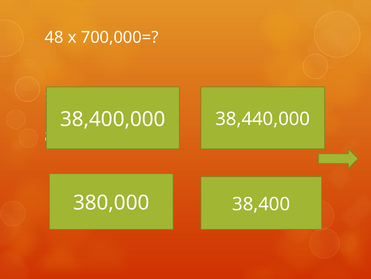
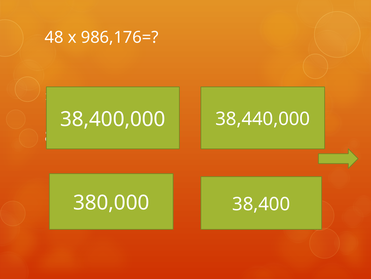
700,000=: 700,000= -> 986,176=
